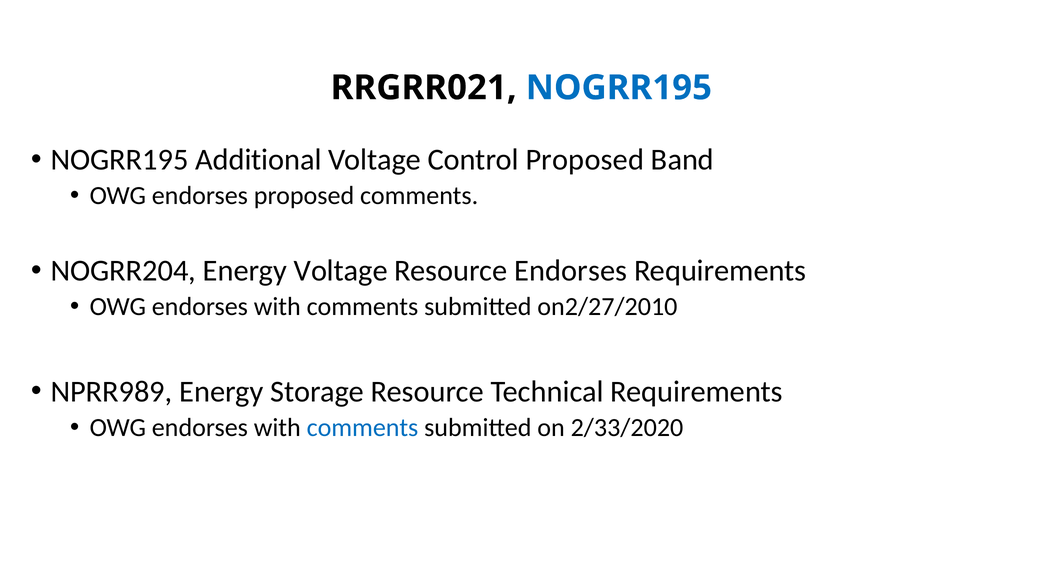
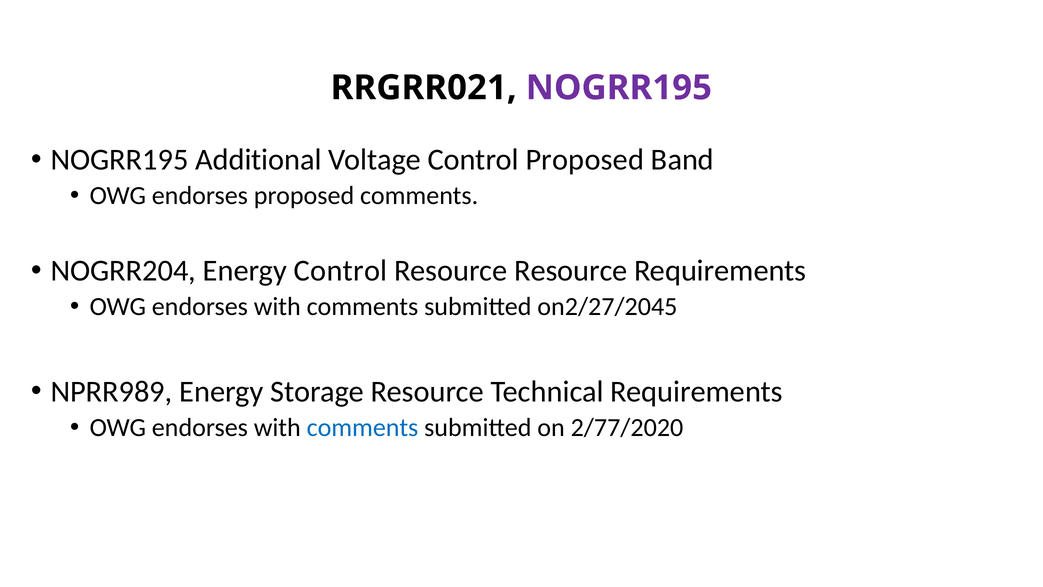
NOGRR195 at (619, 88) colour: blue -> purple
Energy Voltage: Voltage -> Control
Resource Endorses: Endorses -> Resource
on2/27/2010: on2/27/2010 -> on2/27/2045
2/33/2020: 2/33/2020 -> 2/77/2020
